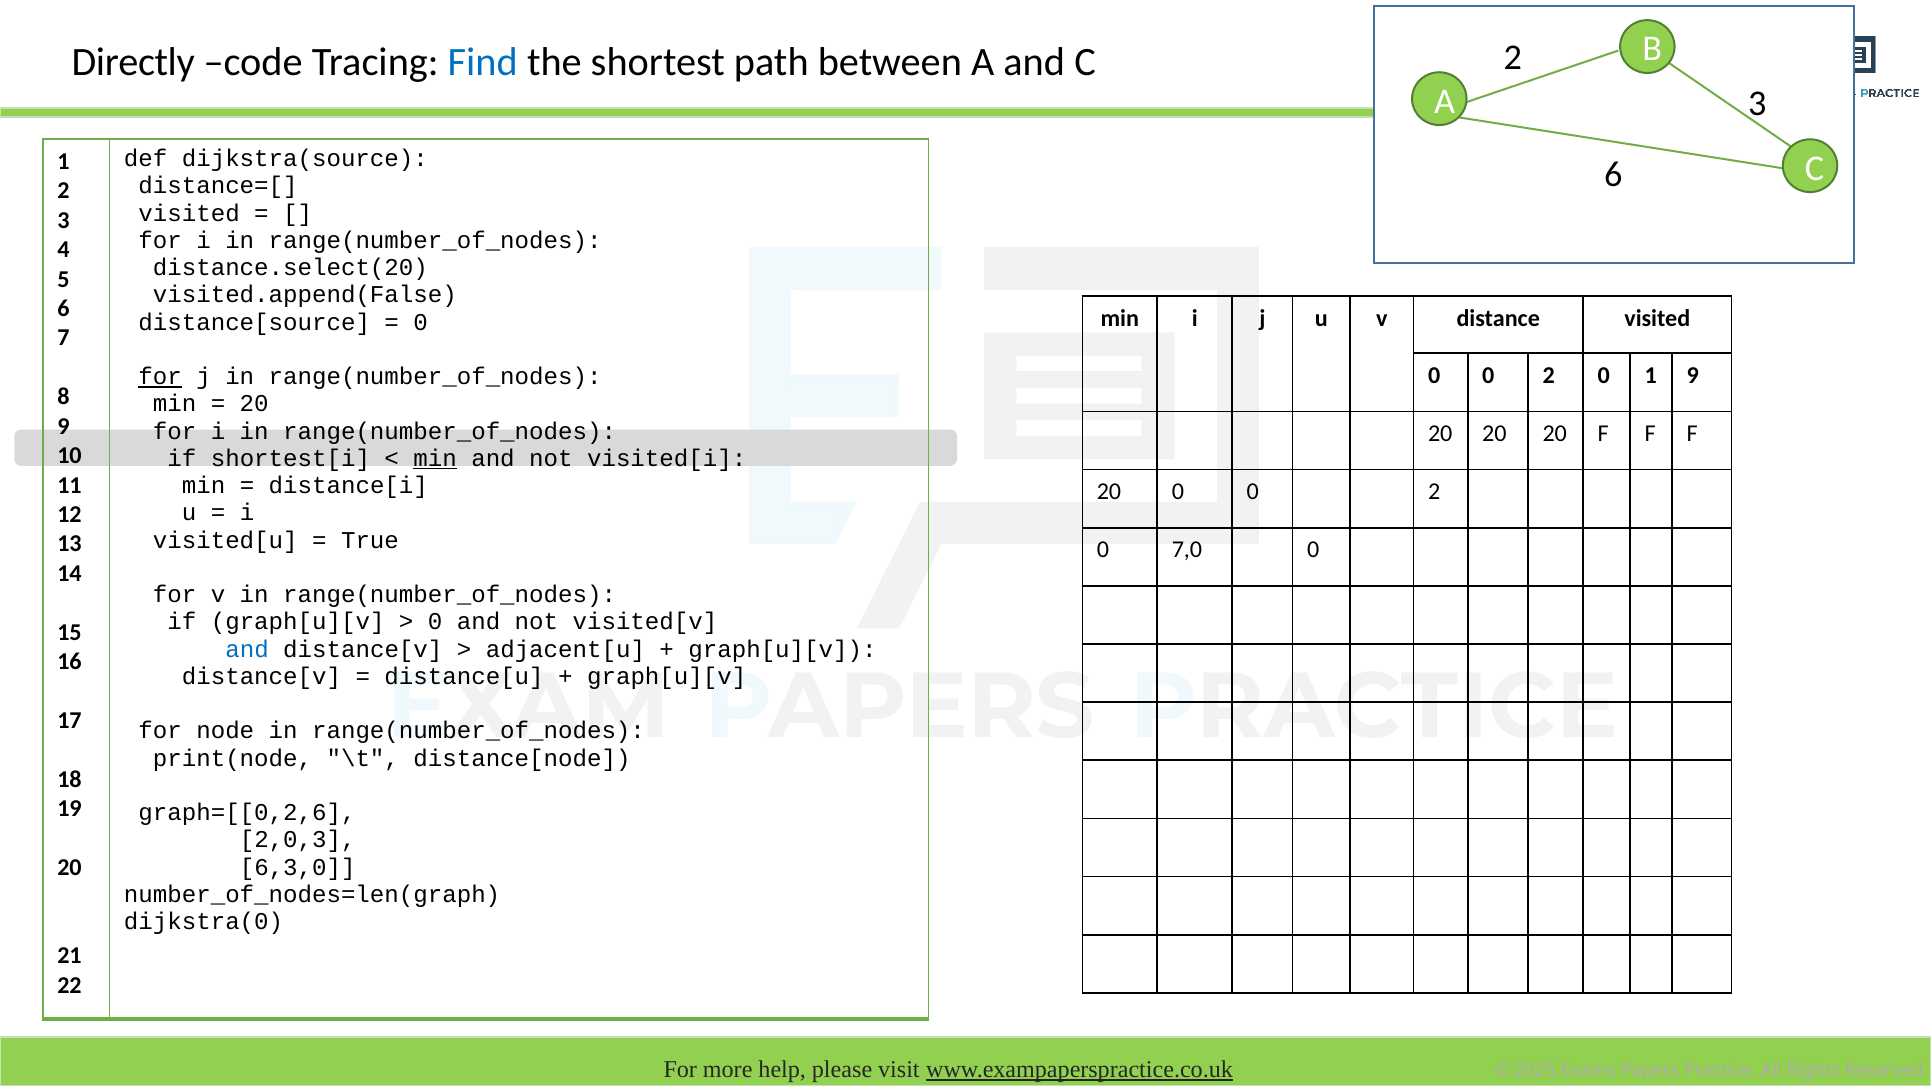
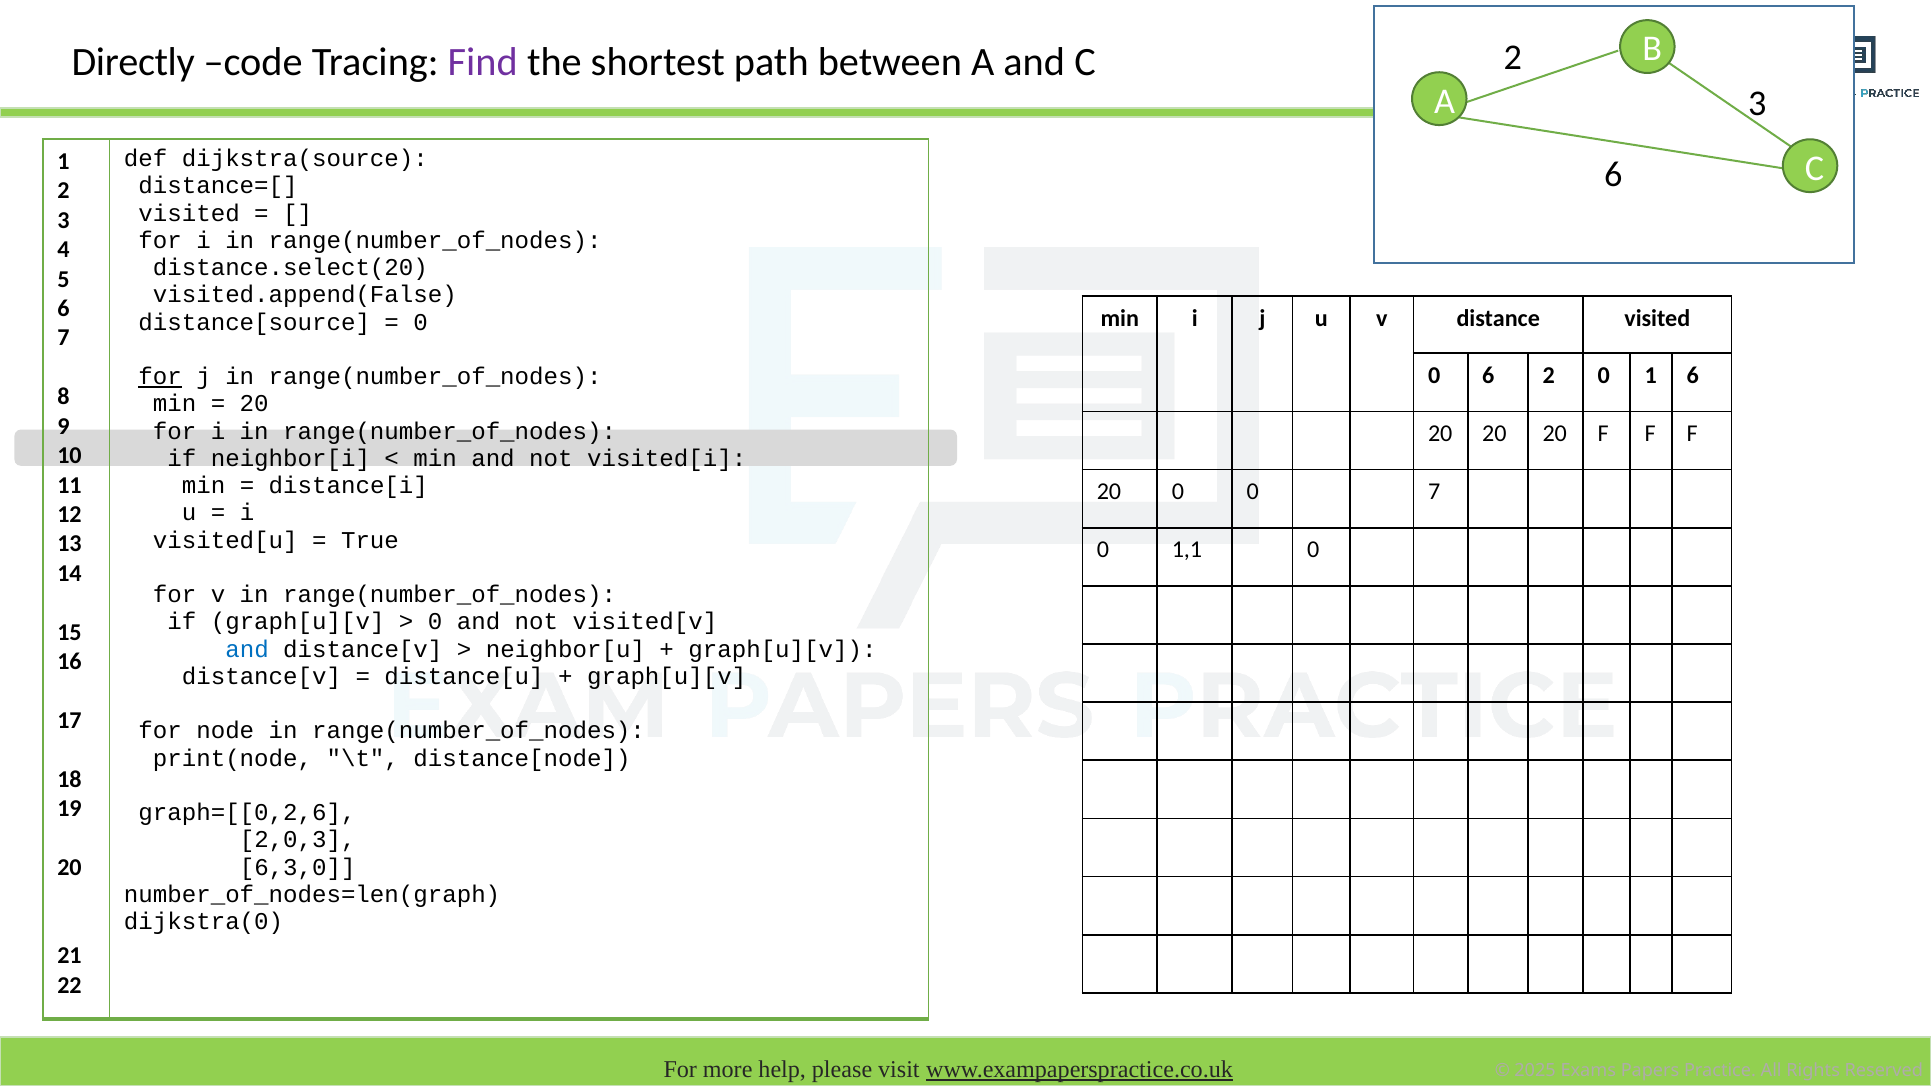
Find colour: blue -> purple
0 at (1488, 376): 0 -> 6
1 9: 9 -> 6
shortest[i: shortest[i -> neighbor[i
min at (435, 458) underline: present -> none
20 0 0 2: 2 -> 7
7,0: 7,0 -> 1,1
adjacent[u: adjacent[u -> neighbor[u
